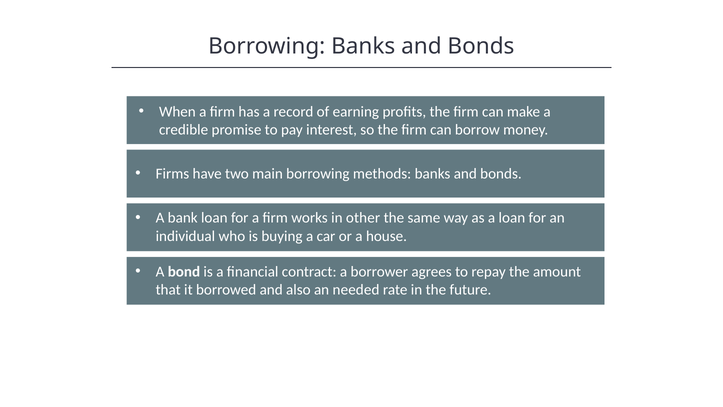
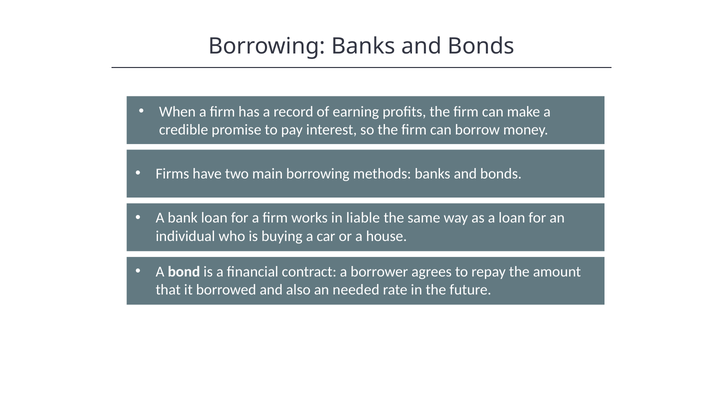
other: other -> liable
